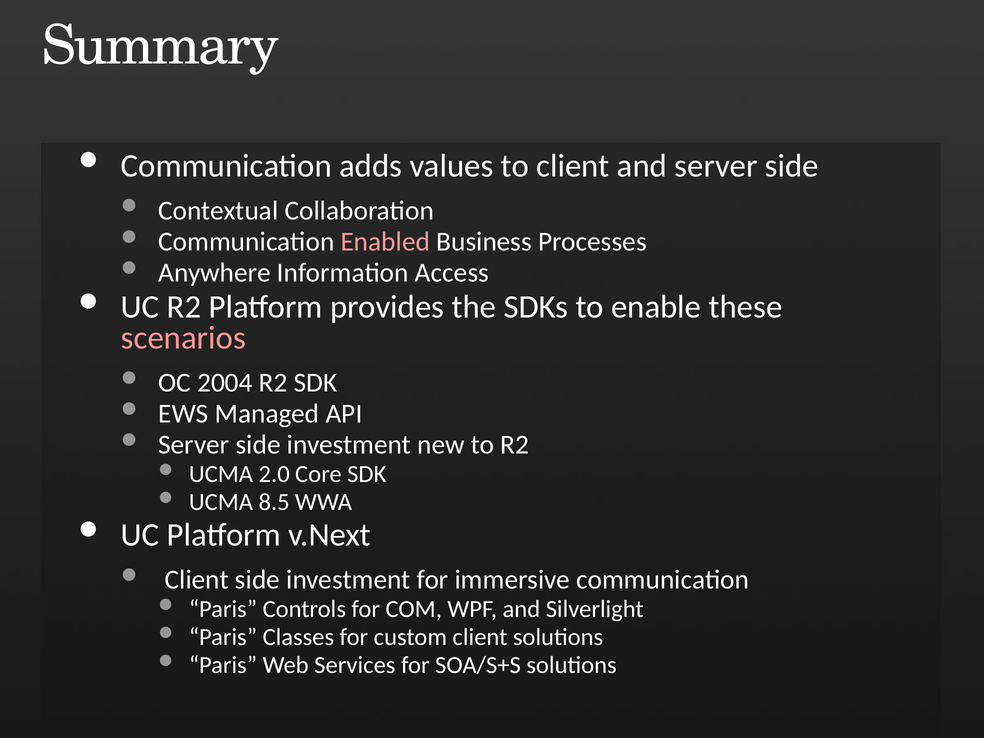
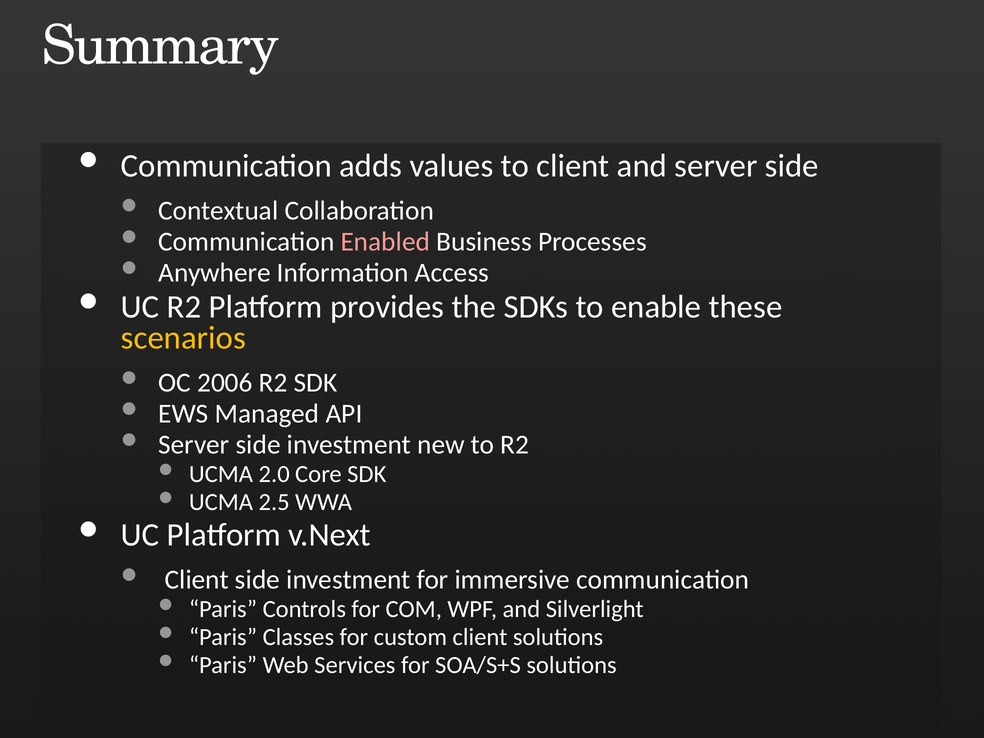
scenarios colour: pink -> yellow
2004: 2004 -> 2006
8.5: 8.5 -> 2.5
